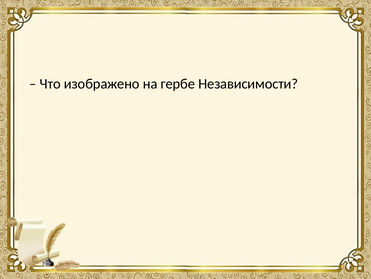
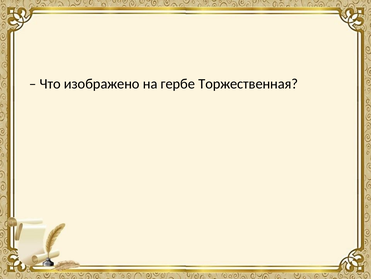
Независимости: Независимости -> Торжественная
